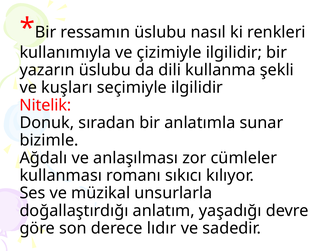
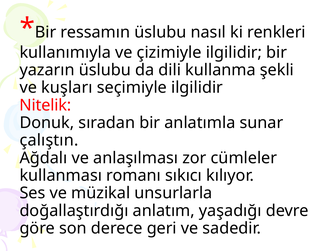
bizimle: bizimle -> çalıştın
lıdır: lıdır -> geri
